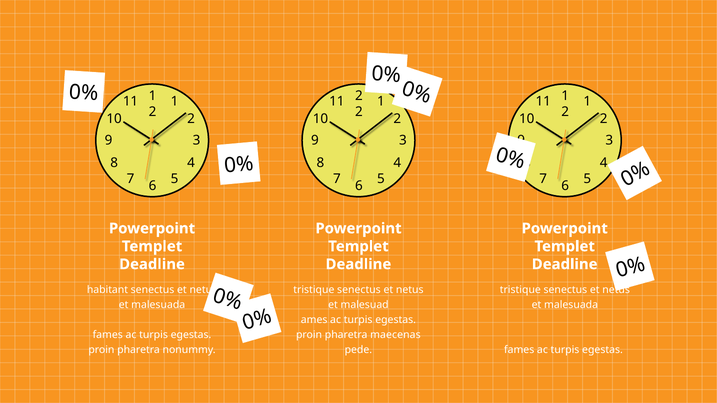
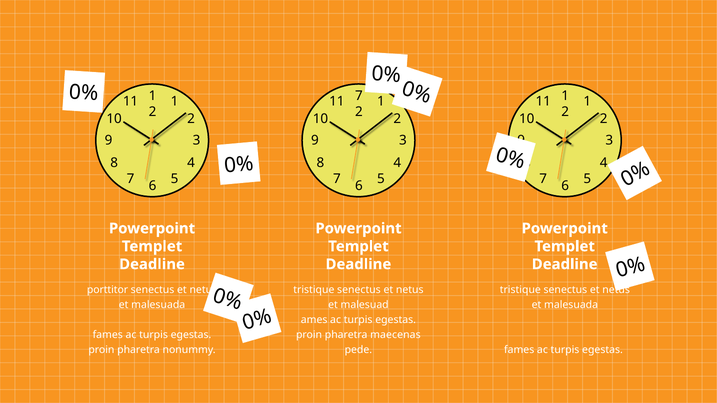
11 2: 2 -> 7
habitant: habitant -> porttitor
